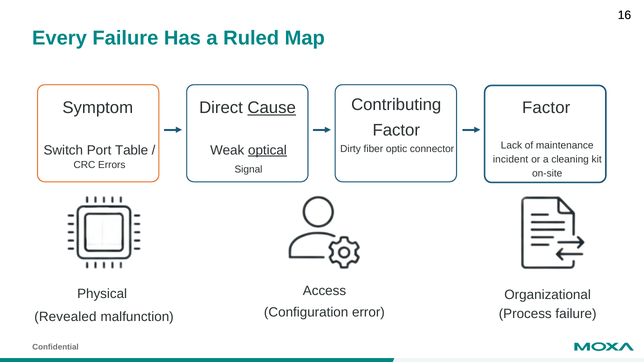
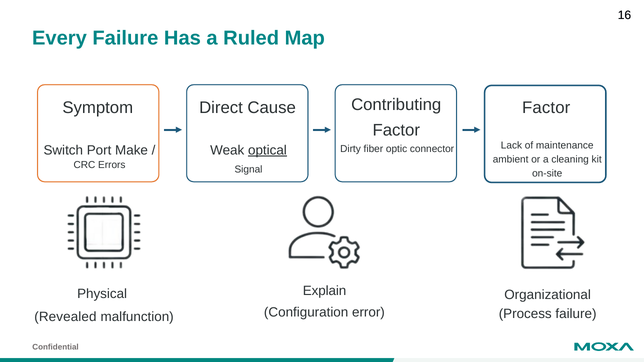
Cause underline: present -> none
Table: Table -> Make
incident: incident -> ambient
Access: Access -> Explain
